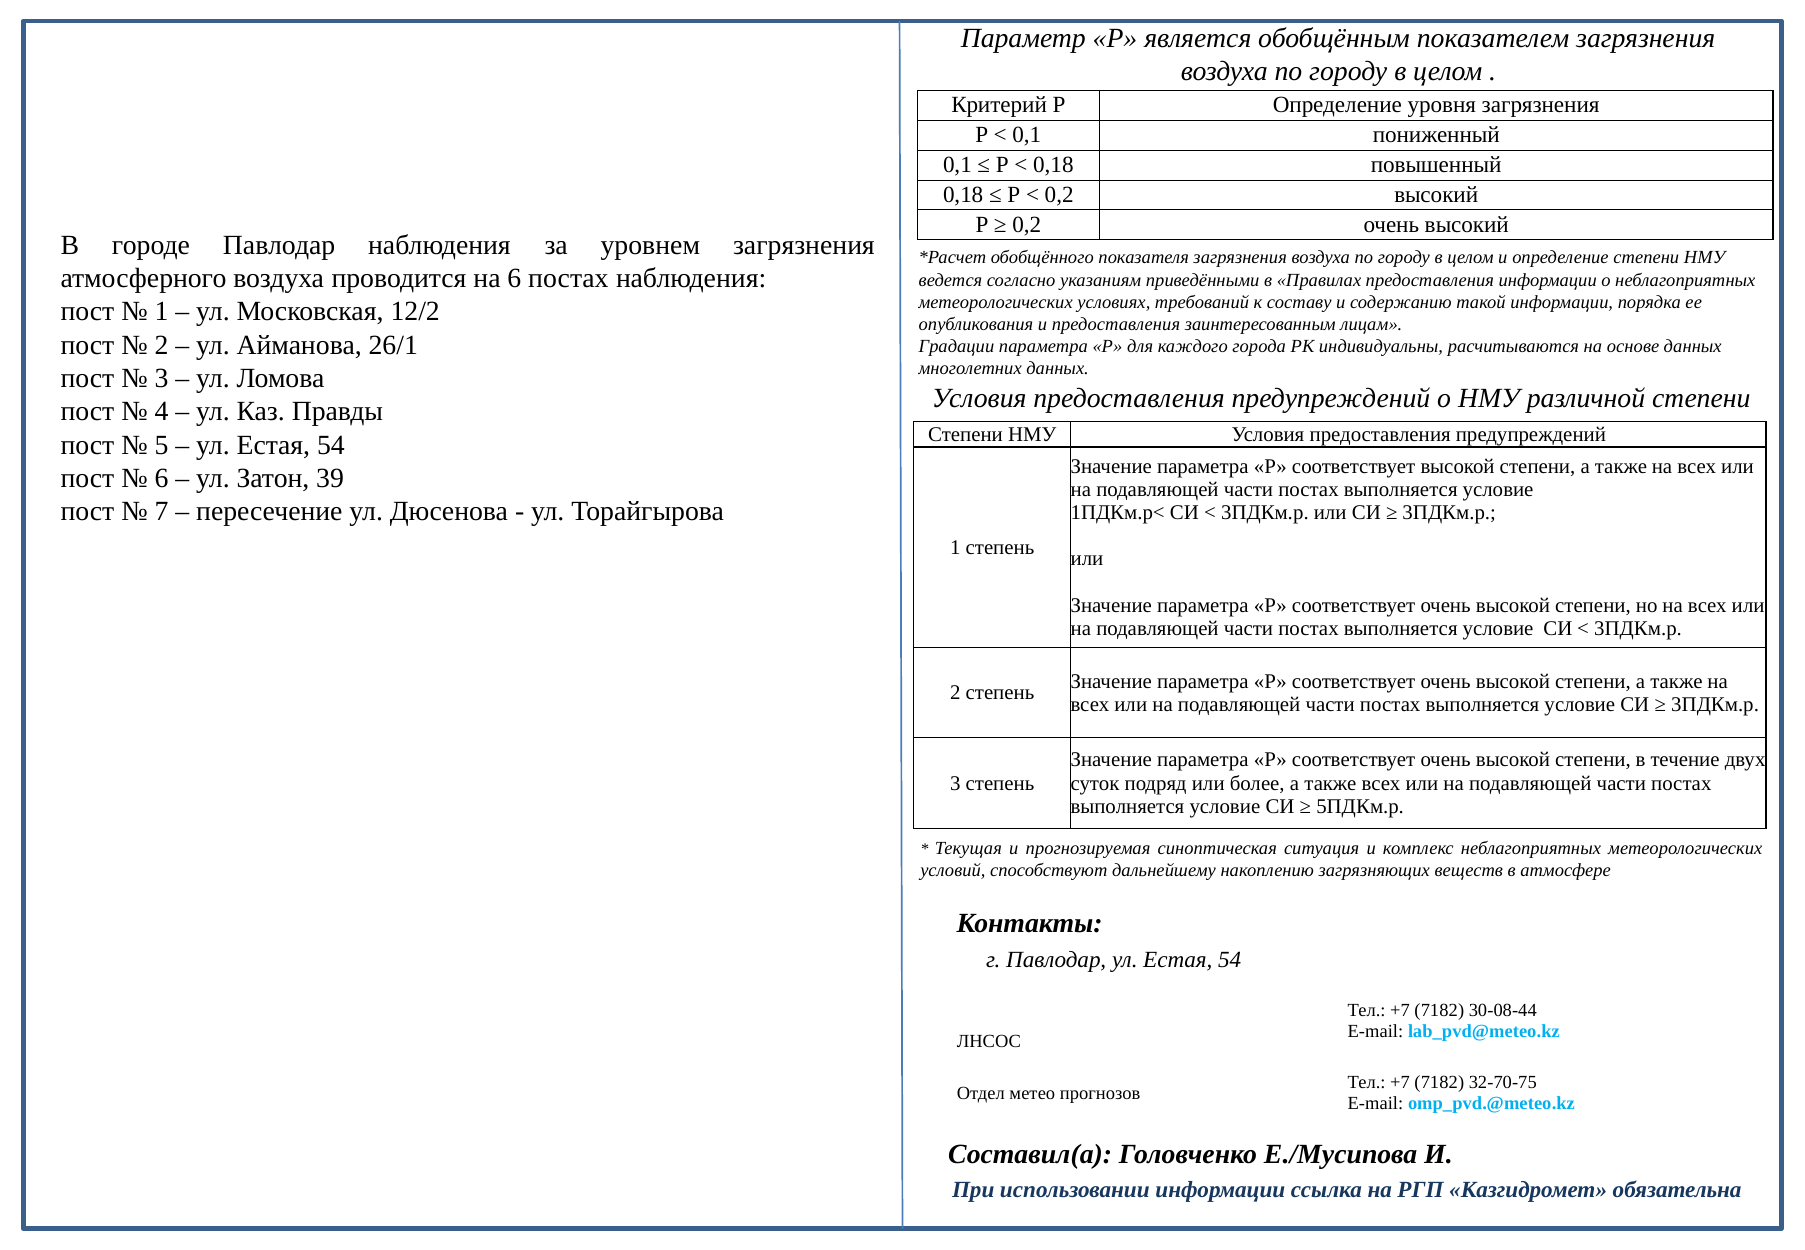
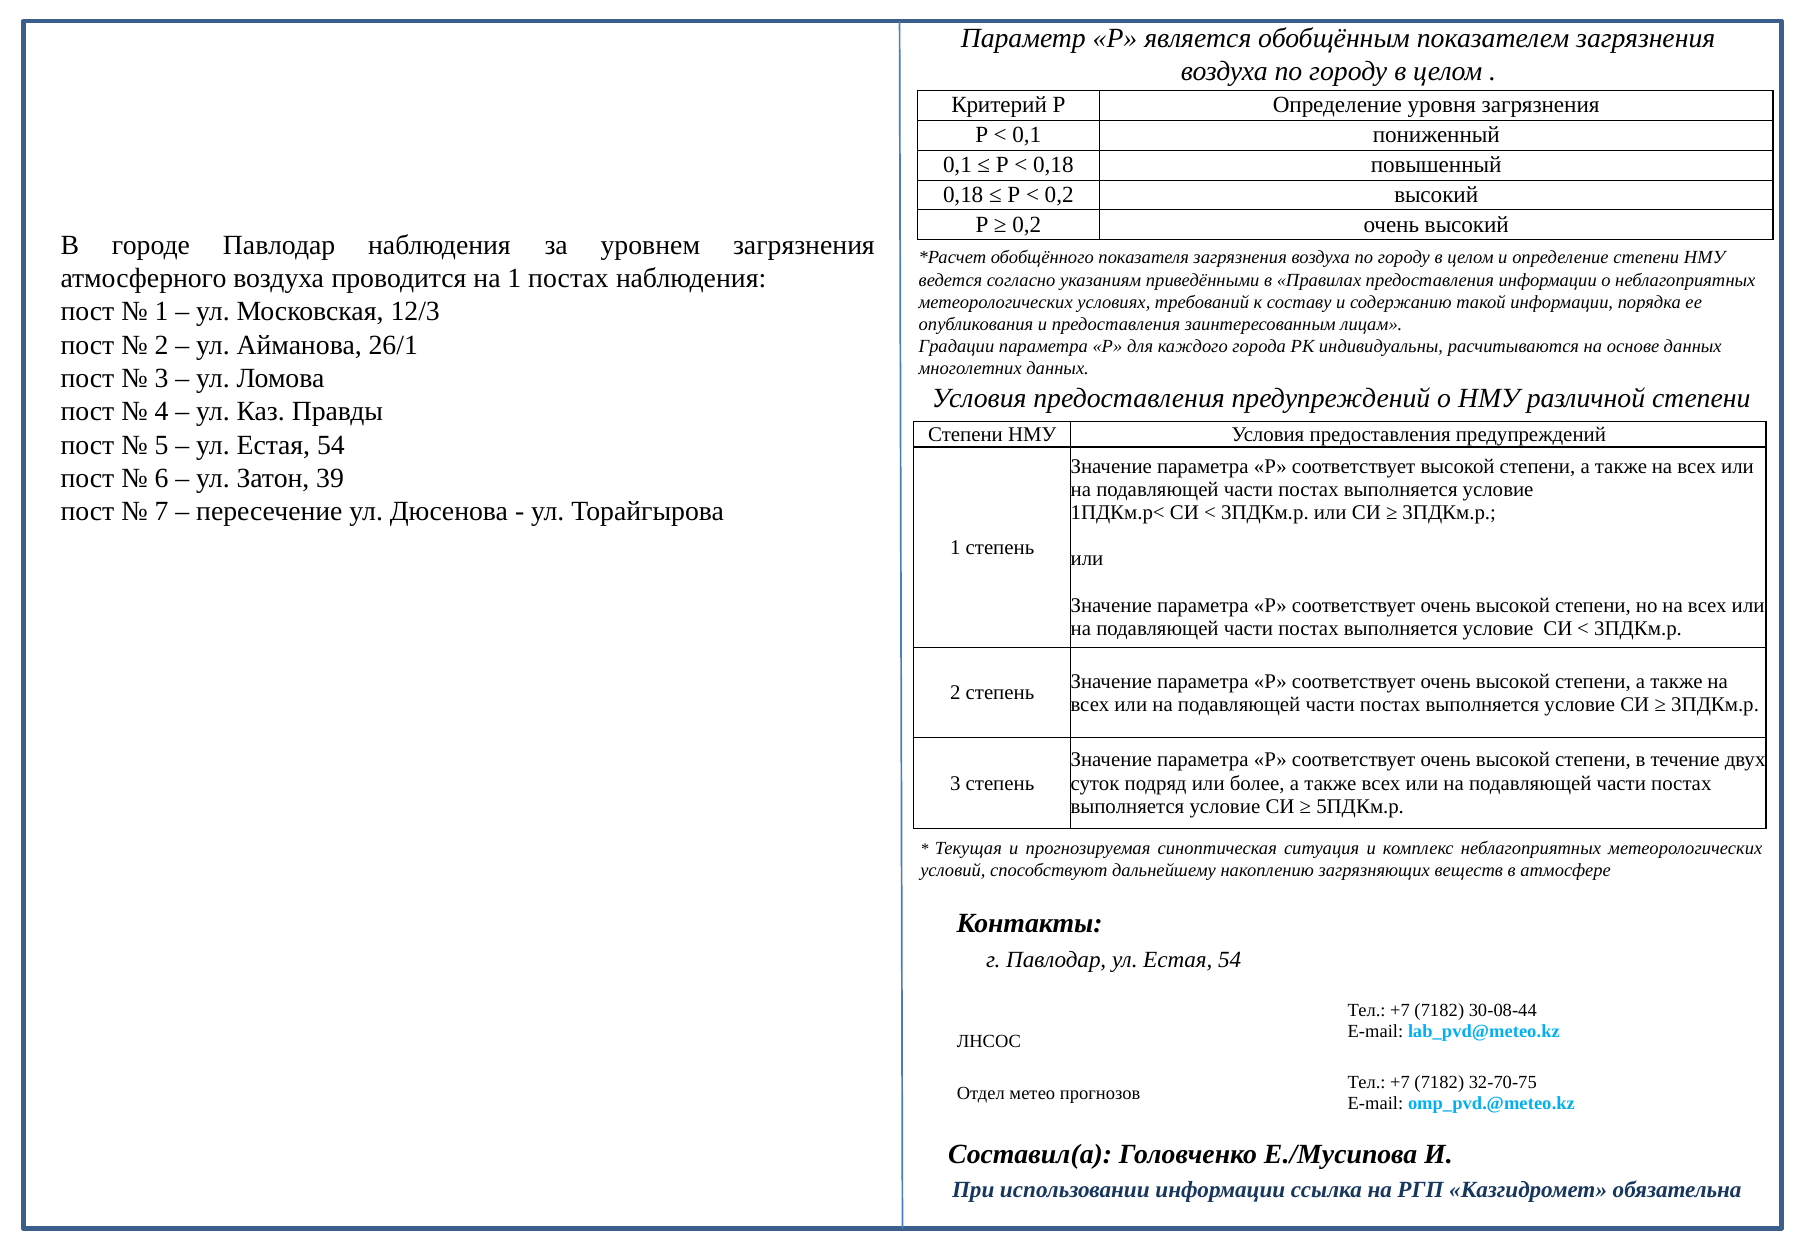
на 6: 6 -> 1
12/2: 12/2 -> 12/3
